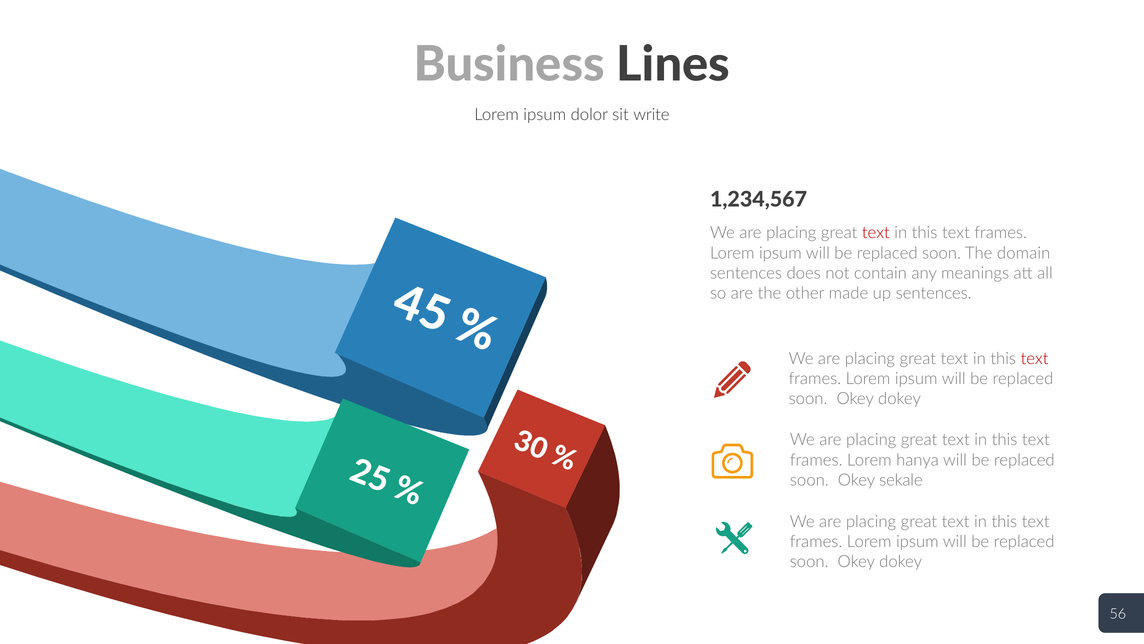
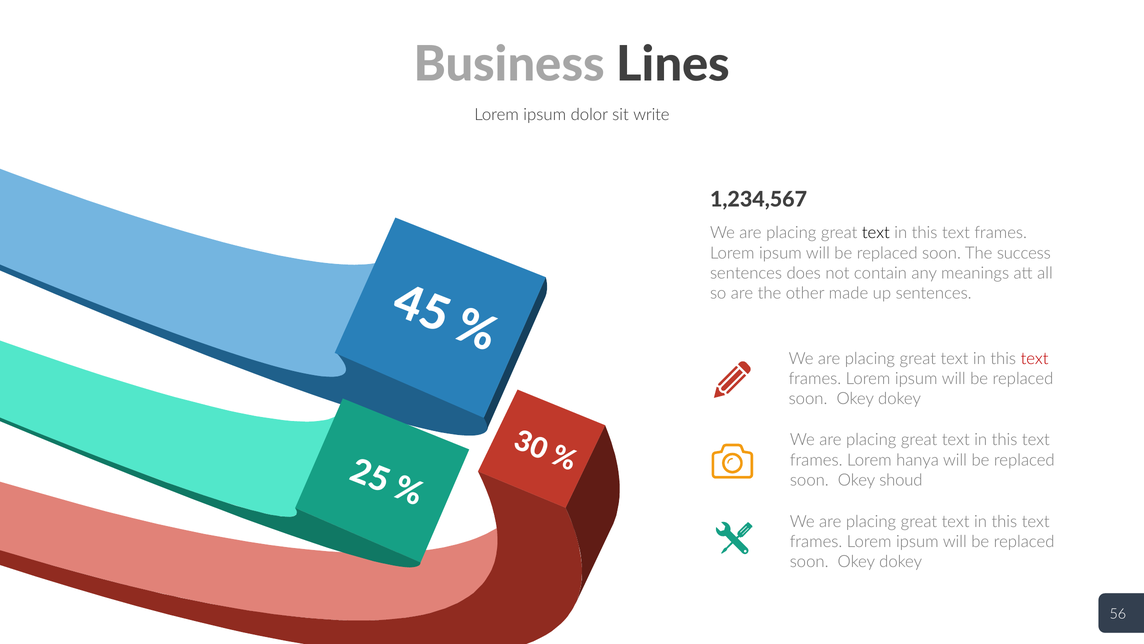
text at (876, 233) colour: red -> black
domain: domain -> success
sekale: sekale -> shoud
